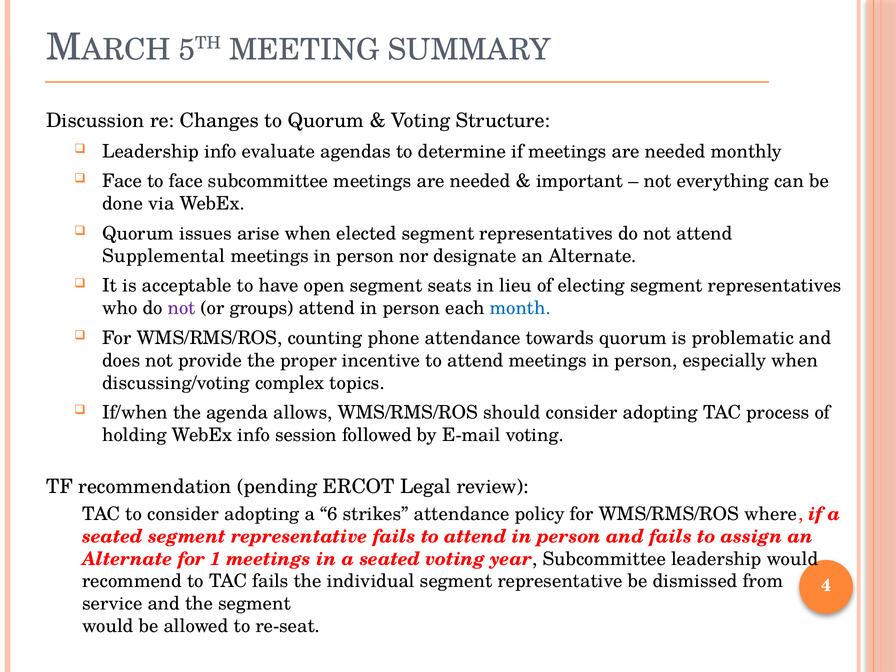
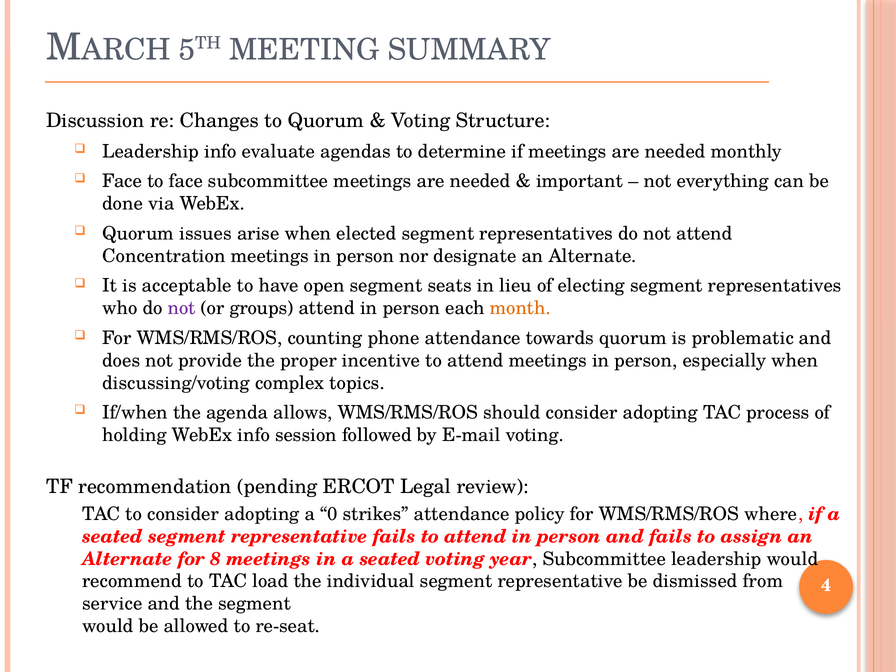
Supplemental: Supplemental -> Concentration
month colour: blue -> orange
6: 6 -> 0
1: 1 -> 8
TAC fails: fails -> load
